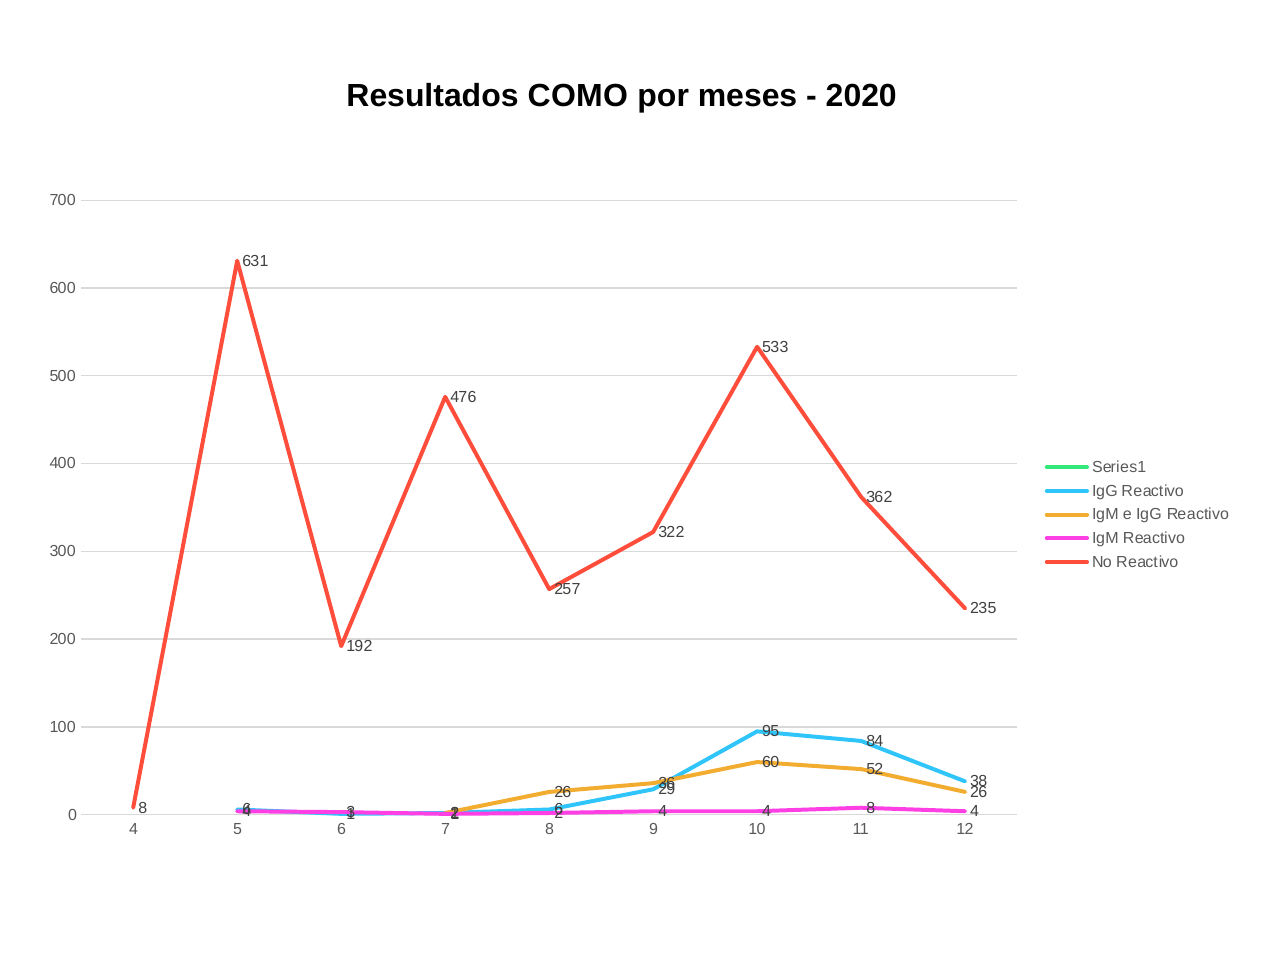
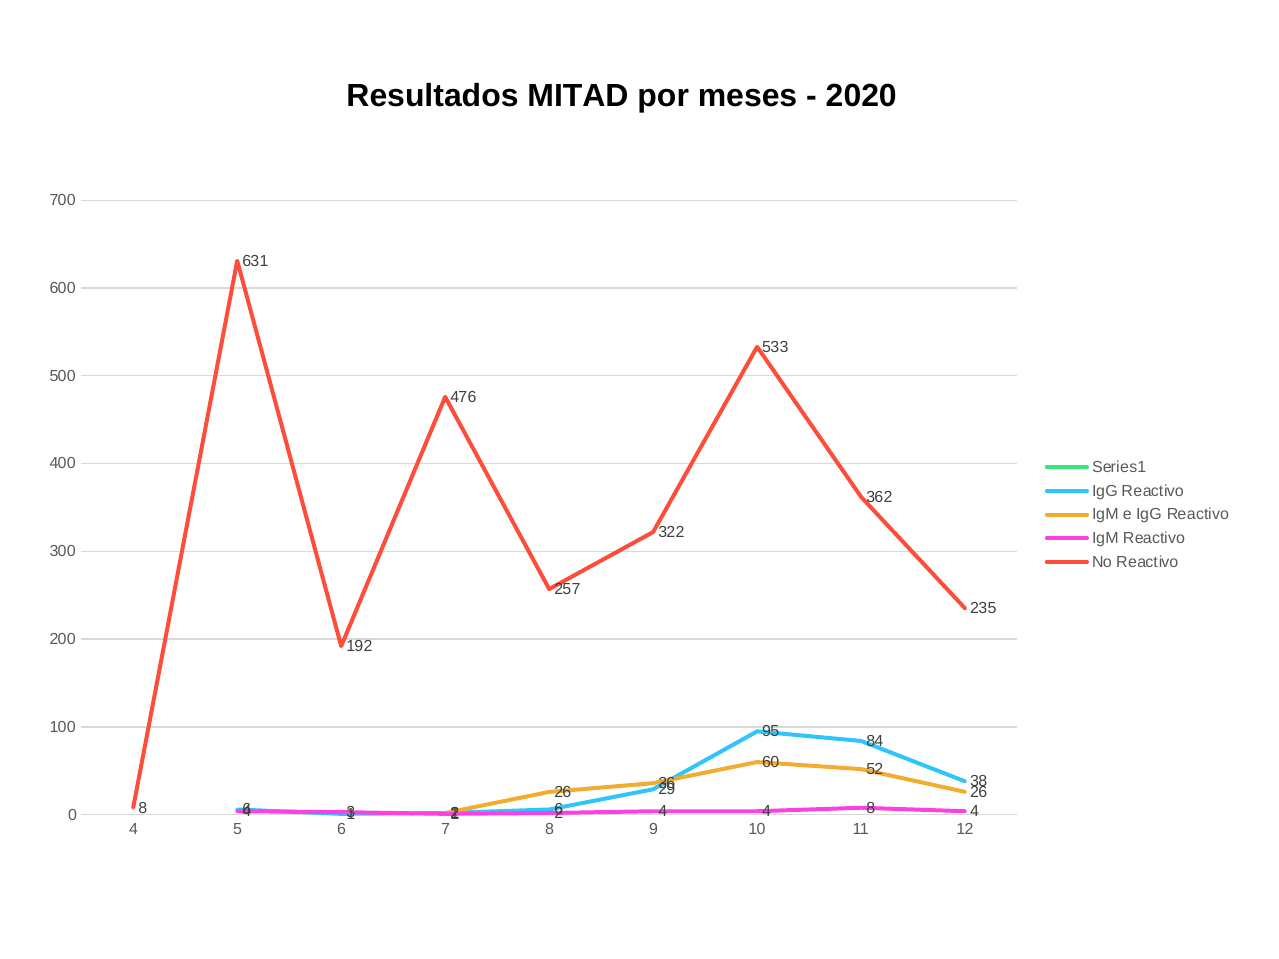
COMO: COMO -> MITAD
